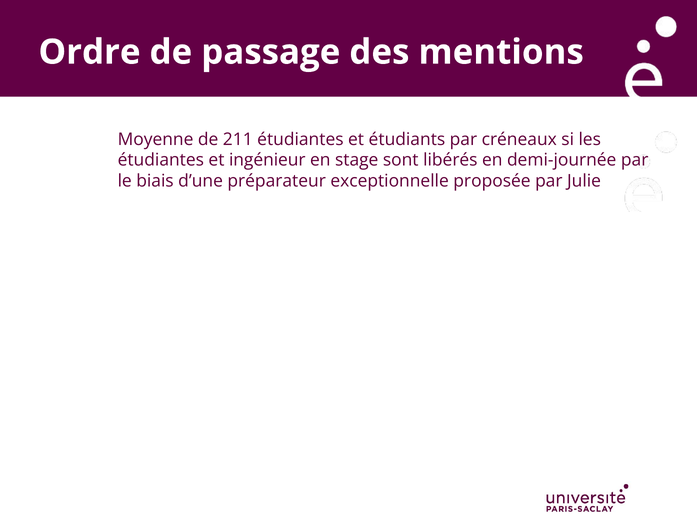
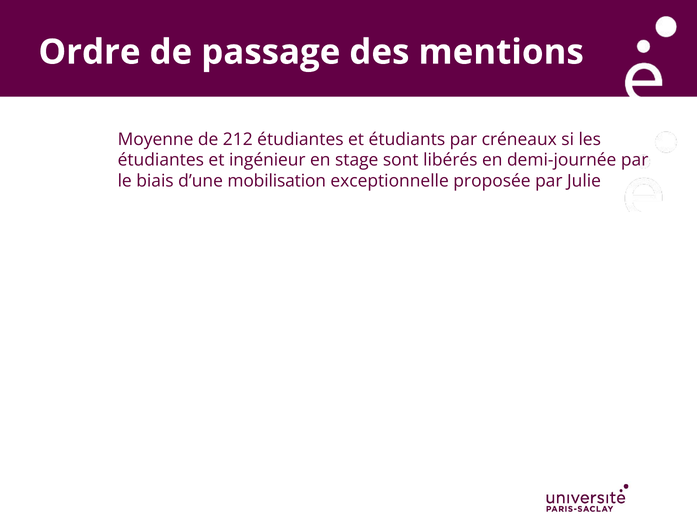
211: 211 -> 212
préparateur: préparateur -> mobilisation
